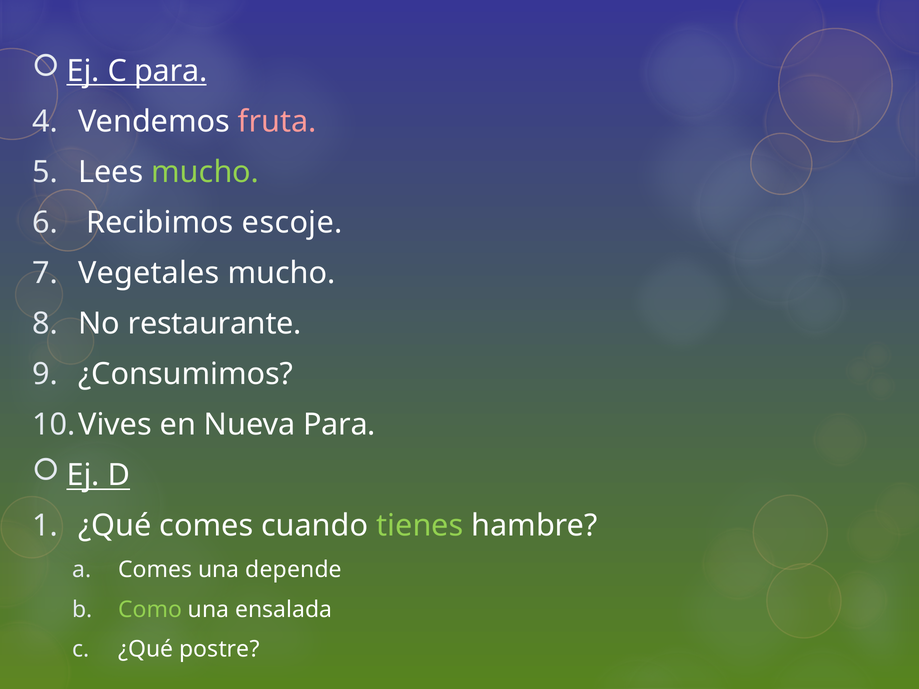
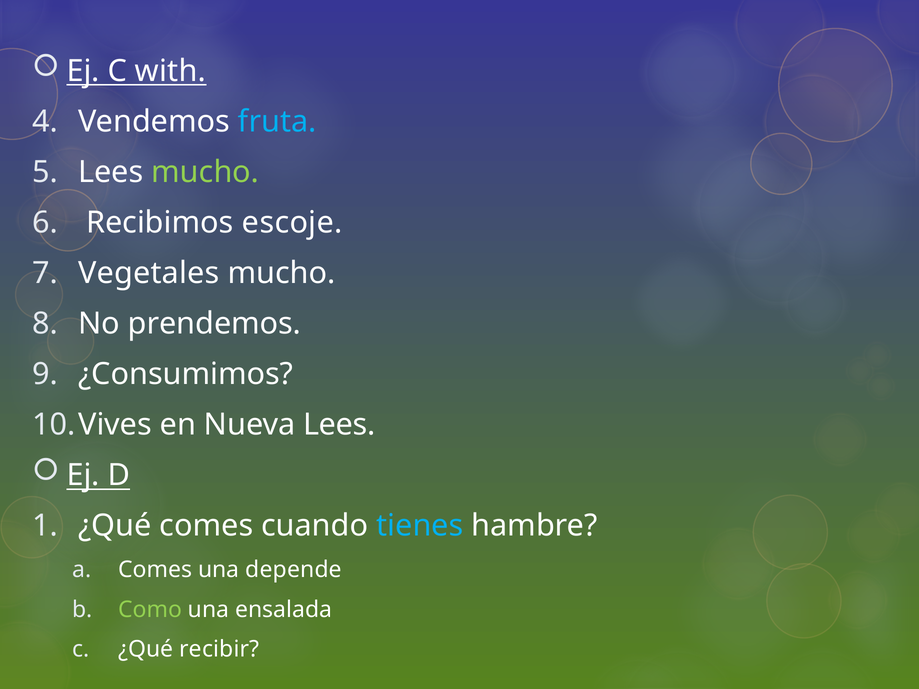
C para: para -> with
fruta colour: pink -> light blue
restaurante: restaurante -> prendemos
Nueva Para: Para -> Lees
tienes colour: light green -> light blue
postre: postre -> recibir
